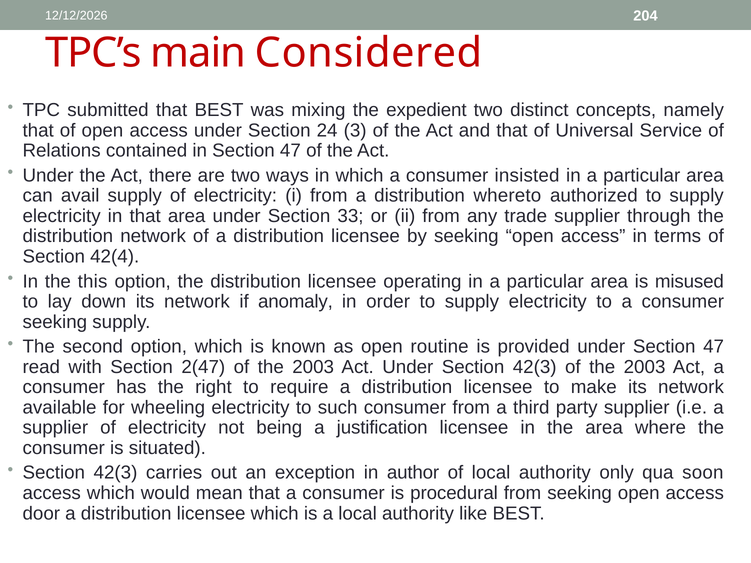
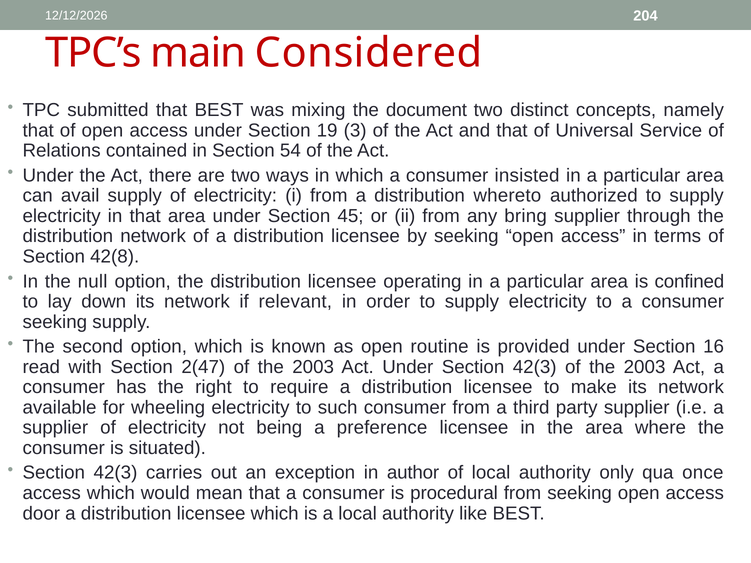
expedient: expedient -> document
24: 24 -> 19
in Section 47: 47 -> 54
33: 33 -> 45
trade: trade -> bring
42(4: 42(4 -> 42(8
this: this -> null
misused: misused -> confined
anomaly: anomaly -> relevant
under Section 47: 47 -> 16
justification: justification -> preference
soon: soon -> once
